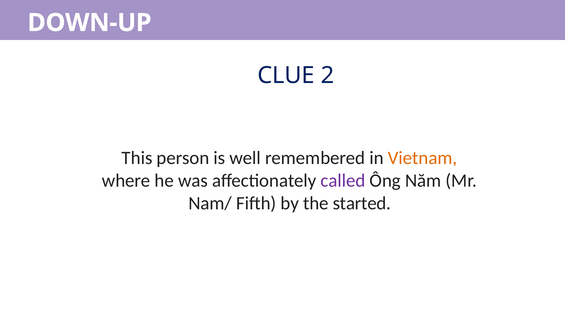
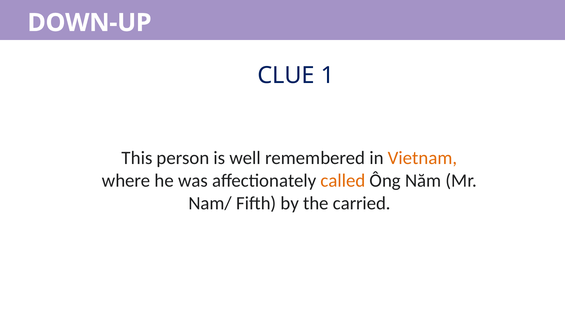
2: 2 -> 1
called colour: purple -> orange
started: started -> carried
